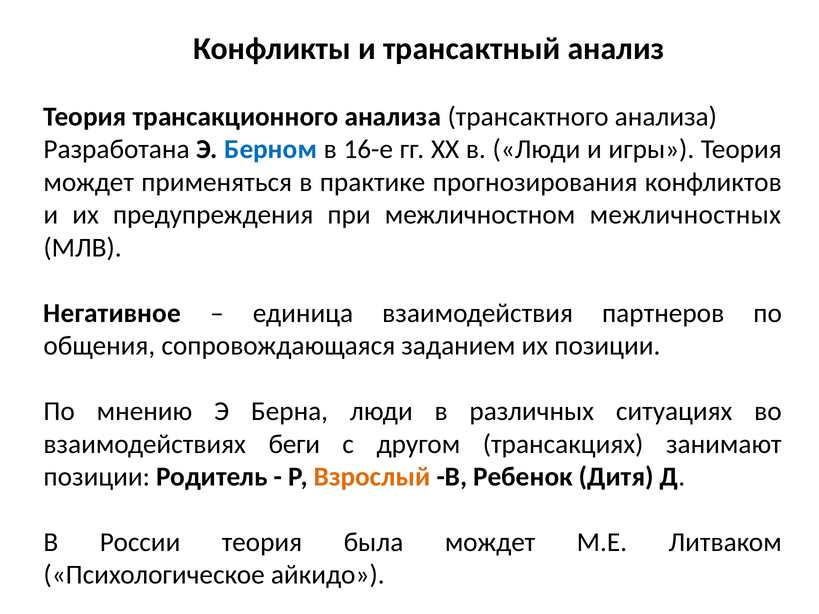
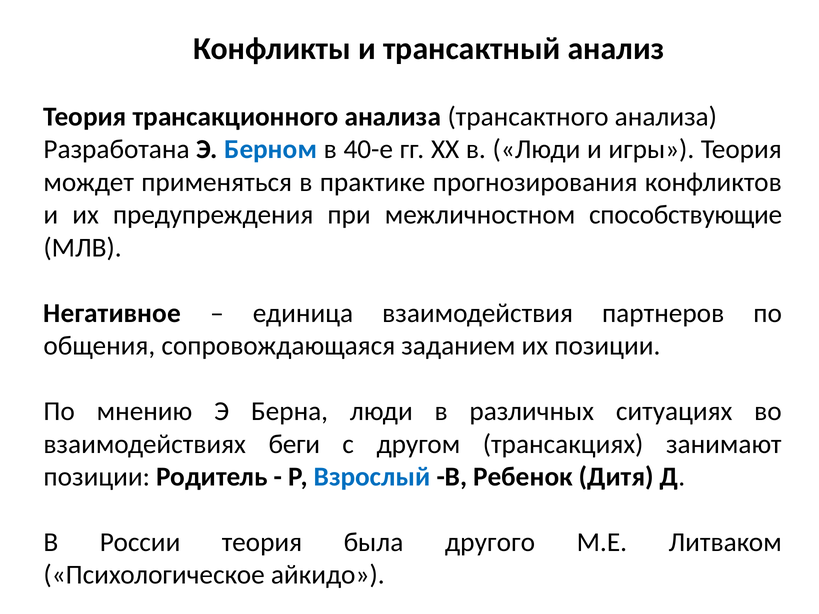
16-е: 16-е -> 40-е
межличностных: межличностных -> способствующие
Взрослый colour: orange -> blue
была мождет: мождет -> другого
